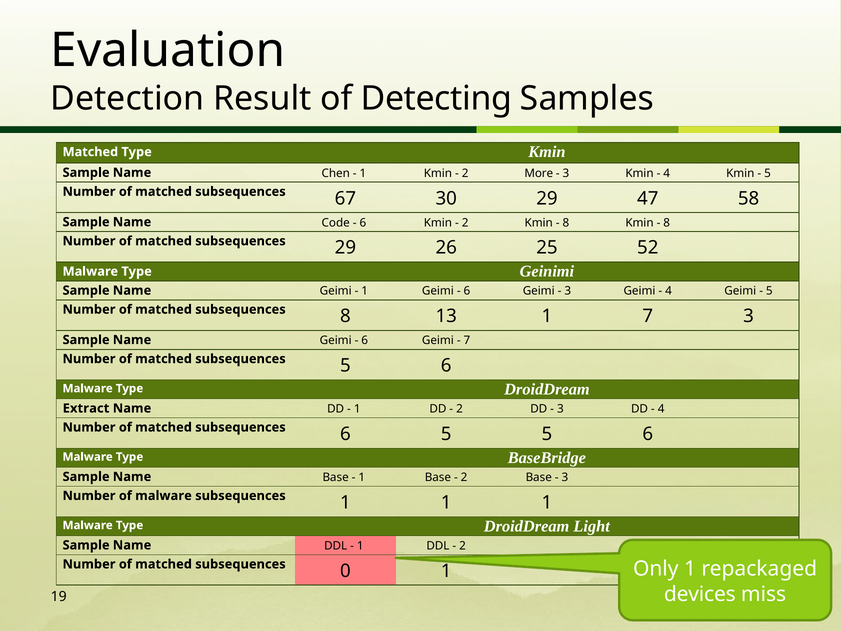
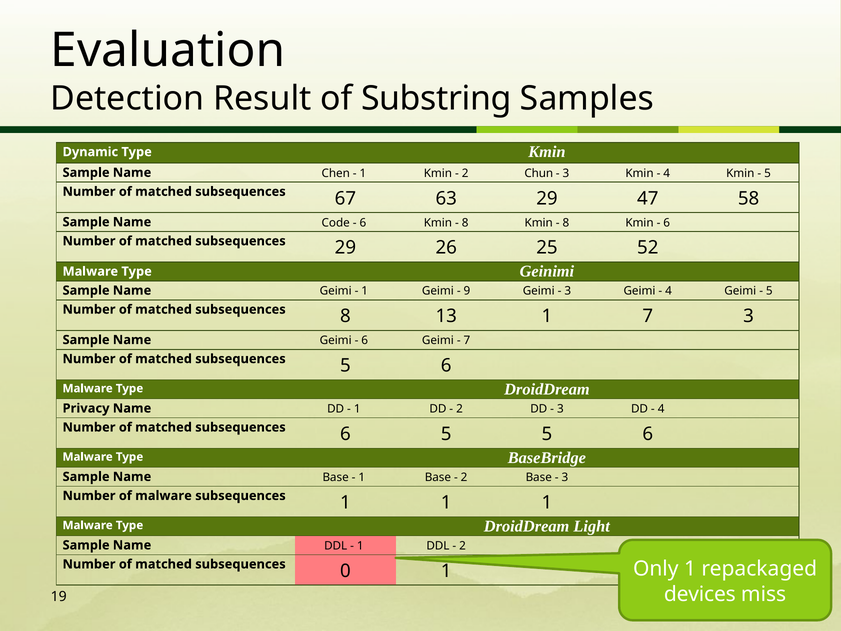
Detecting: Detecting -> Substring
Matched at (90, 152): Matched -> Dynamic
More: More -> Chun
30: 30 -> 63
2 at (465, 223): 2 -> 8
8 at (667, 223): 8 -> 6
6 at (467, 291): 6 -> 9
Extract: Extract -> Privacy
